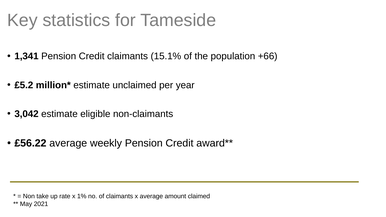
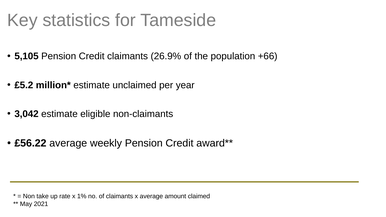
1,341: 1,341 -> 5,105
15.1%: 15.1% -> 26.9%
